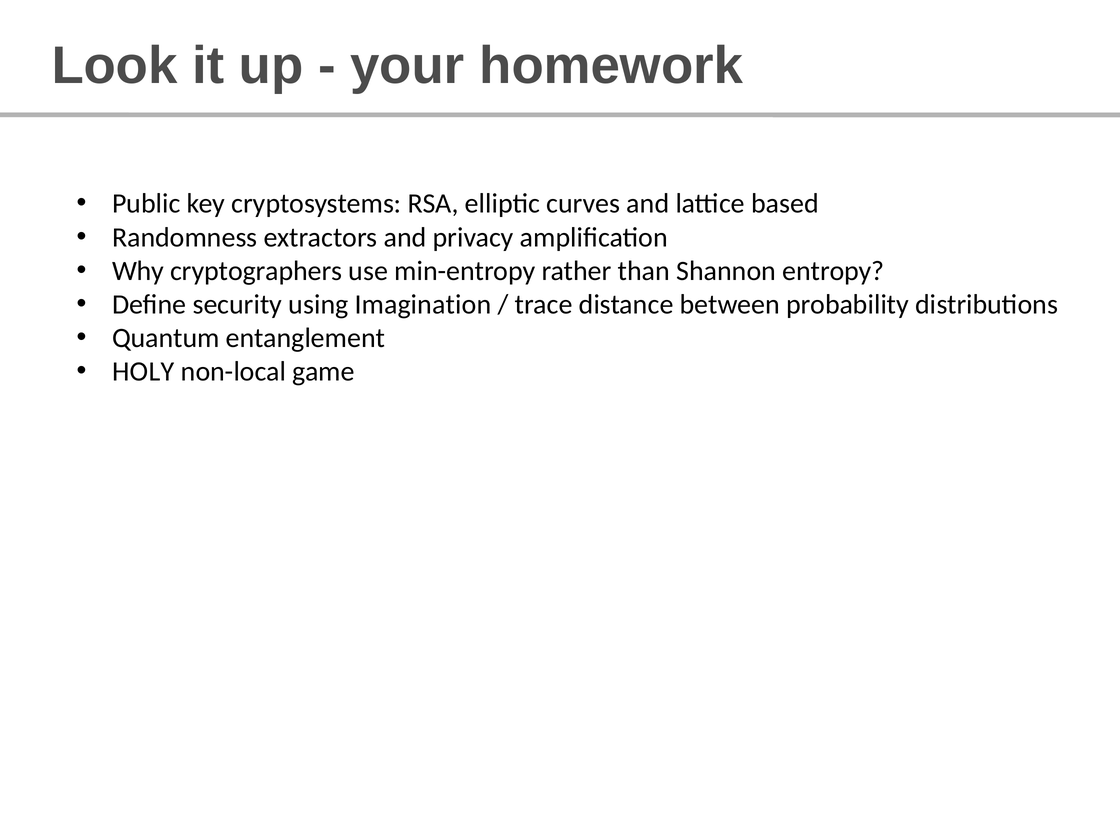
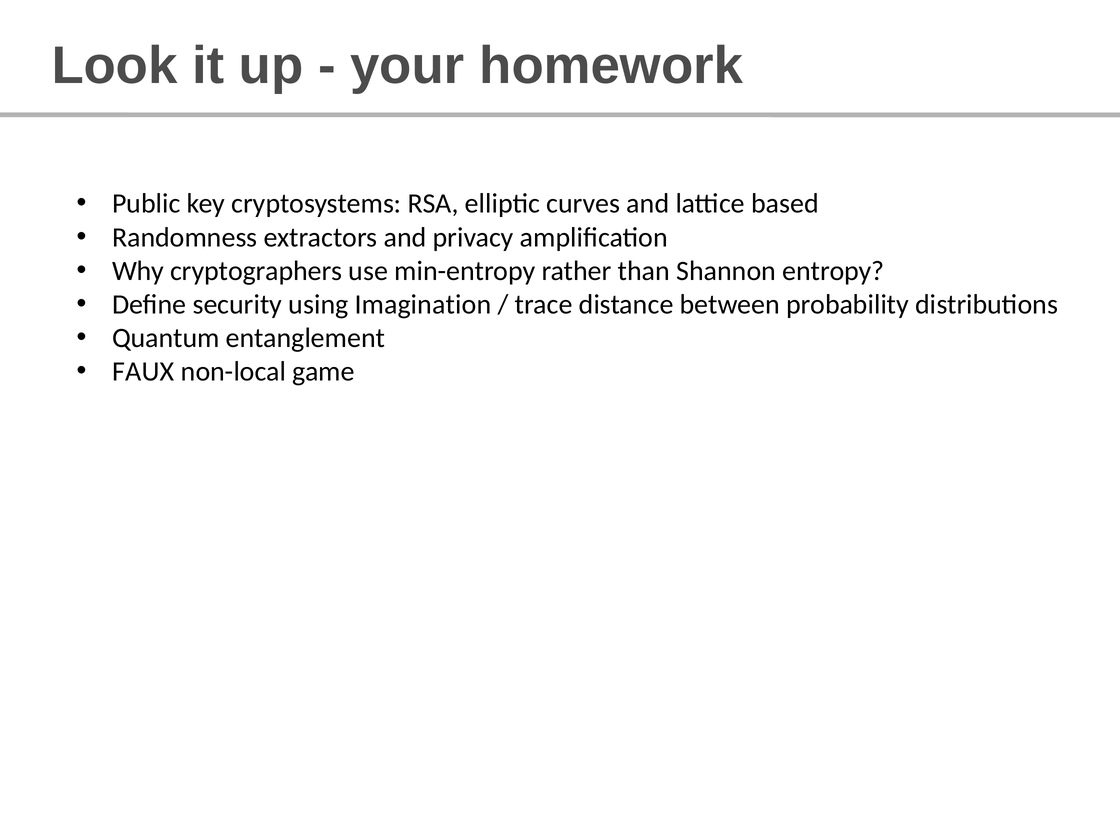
HOLY: HOLY -> FAUX
